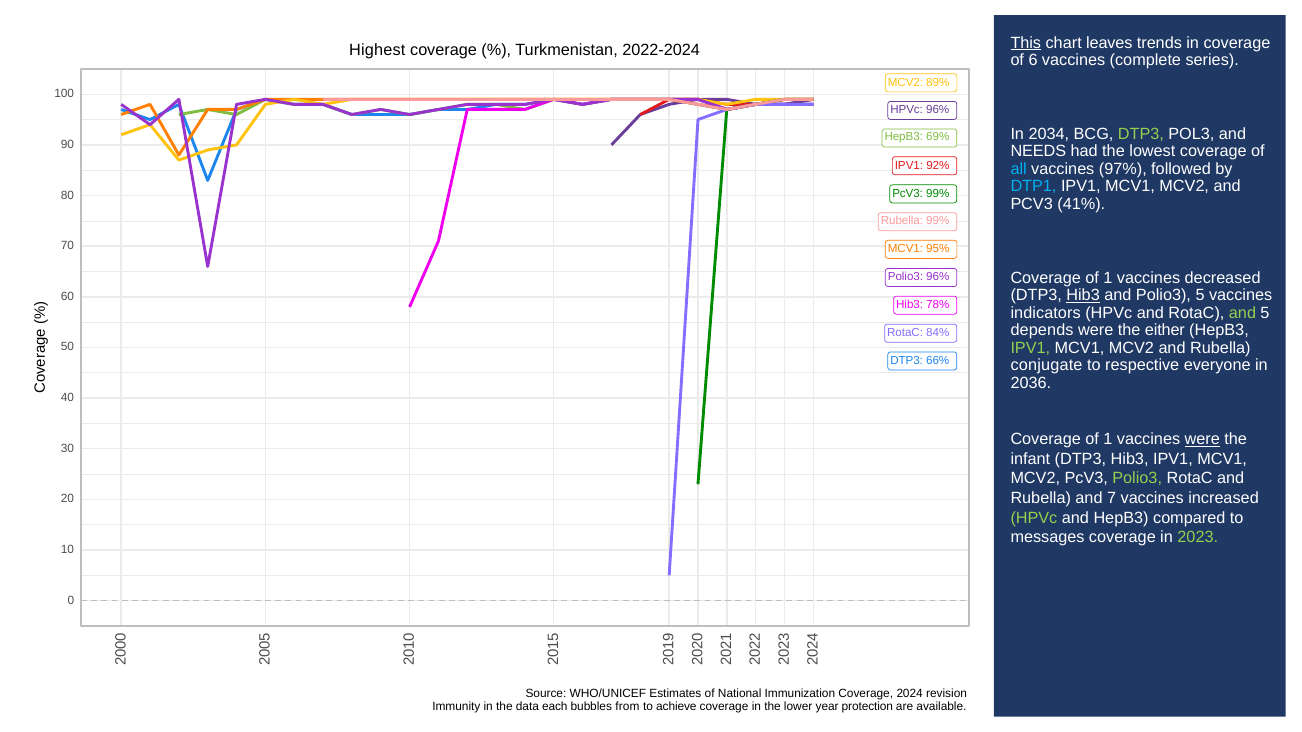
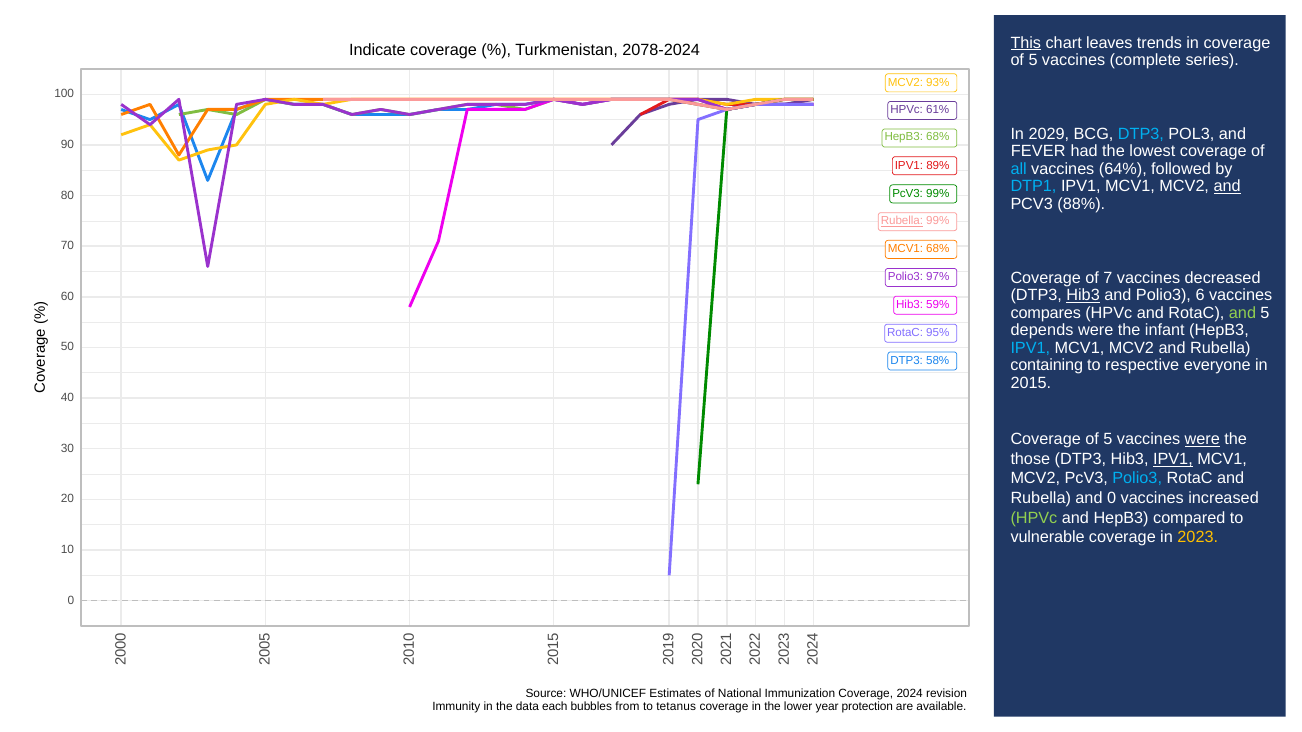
Highest: Highest -> Indicate
2022-2024: 2022-2024 -> 2078-2024
6 at (1033, 60): 6 -> 5
89%: 89% -> 93%
HPVc 96%: 96% -> 61%
2034: 2034 -> 2029
DTP3 at (1141, 134) colour: light green -> light blue
HepB3 69%: 69% -> 68%
NEEDS: NEEDS -> FEVER
92%: 92% -> 89%
97%: 97% -> 64%
and at (1227, 187) underline: none -> present
41%: 41% -> 88%
Rubella at (902, 221) underline: none -> present
MCV1 95%: 95% -> 68%
1 at (1108, 278): 1 -> 7
Polio3 96%: 96% -> 97%
Polio3 5: 5 -> 6
78%: 78% -> 59%
indicators: indicators -> compares
either: either -> infant
84%: 84% -> 95%
IPV1 at (1030, 348) colour: light green -> light blue
66%: 66% -> 58%
conjugate: conjugate -> containing
2036: 2036 -> 2015
1 at (1108, 440): 1 -> 5
infant: infant -> those
IPV1 at (1173, 459) underline: none -> present
Polio3 at (1137, 479) colour: light green -> light blue
and 7: 7 -> 0
messages: messages -> vulnerable
2023 colour: light green -> yellow
achieve: achieve -> tetanus
